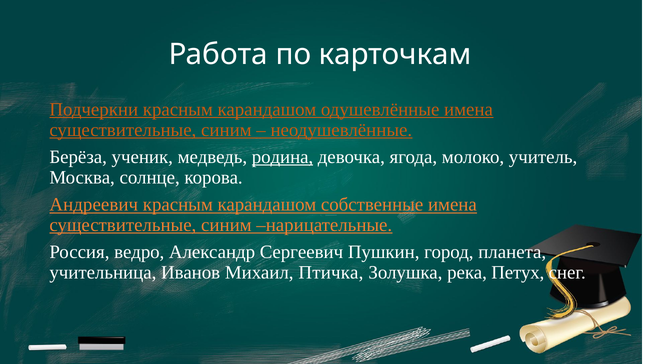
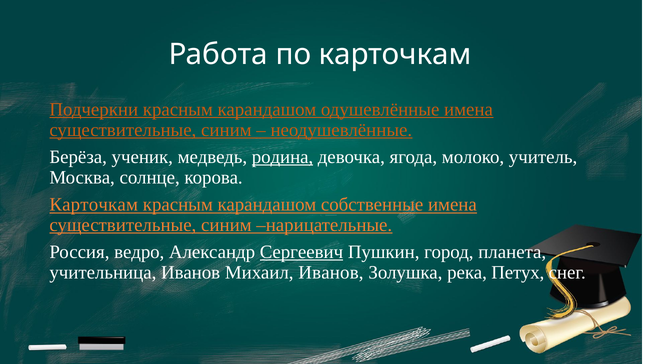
Андреевич at (94, 205): Андреевич -> Карточкам
Сергеевич underline: none -> present
Михаил Птичка: Птичка -> Иванов
